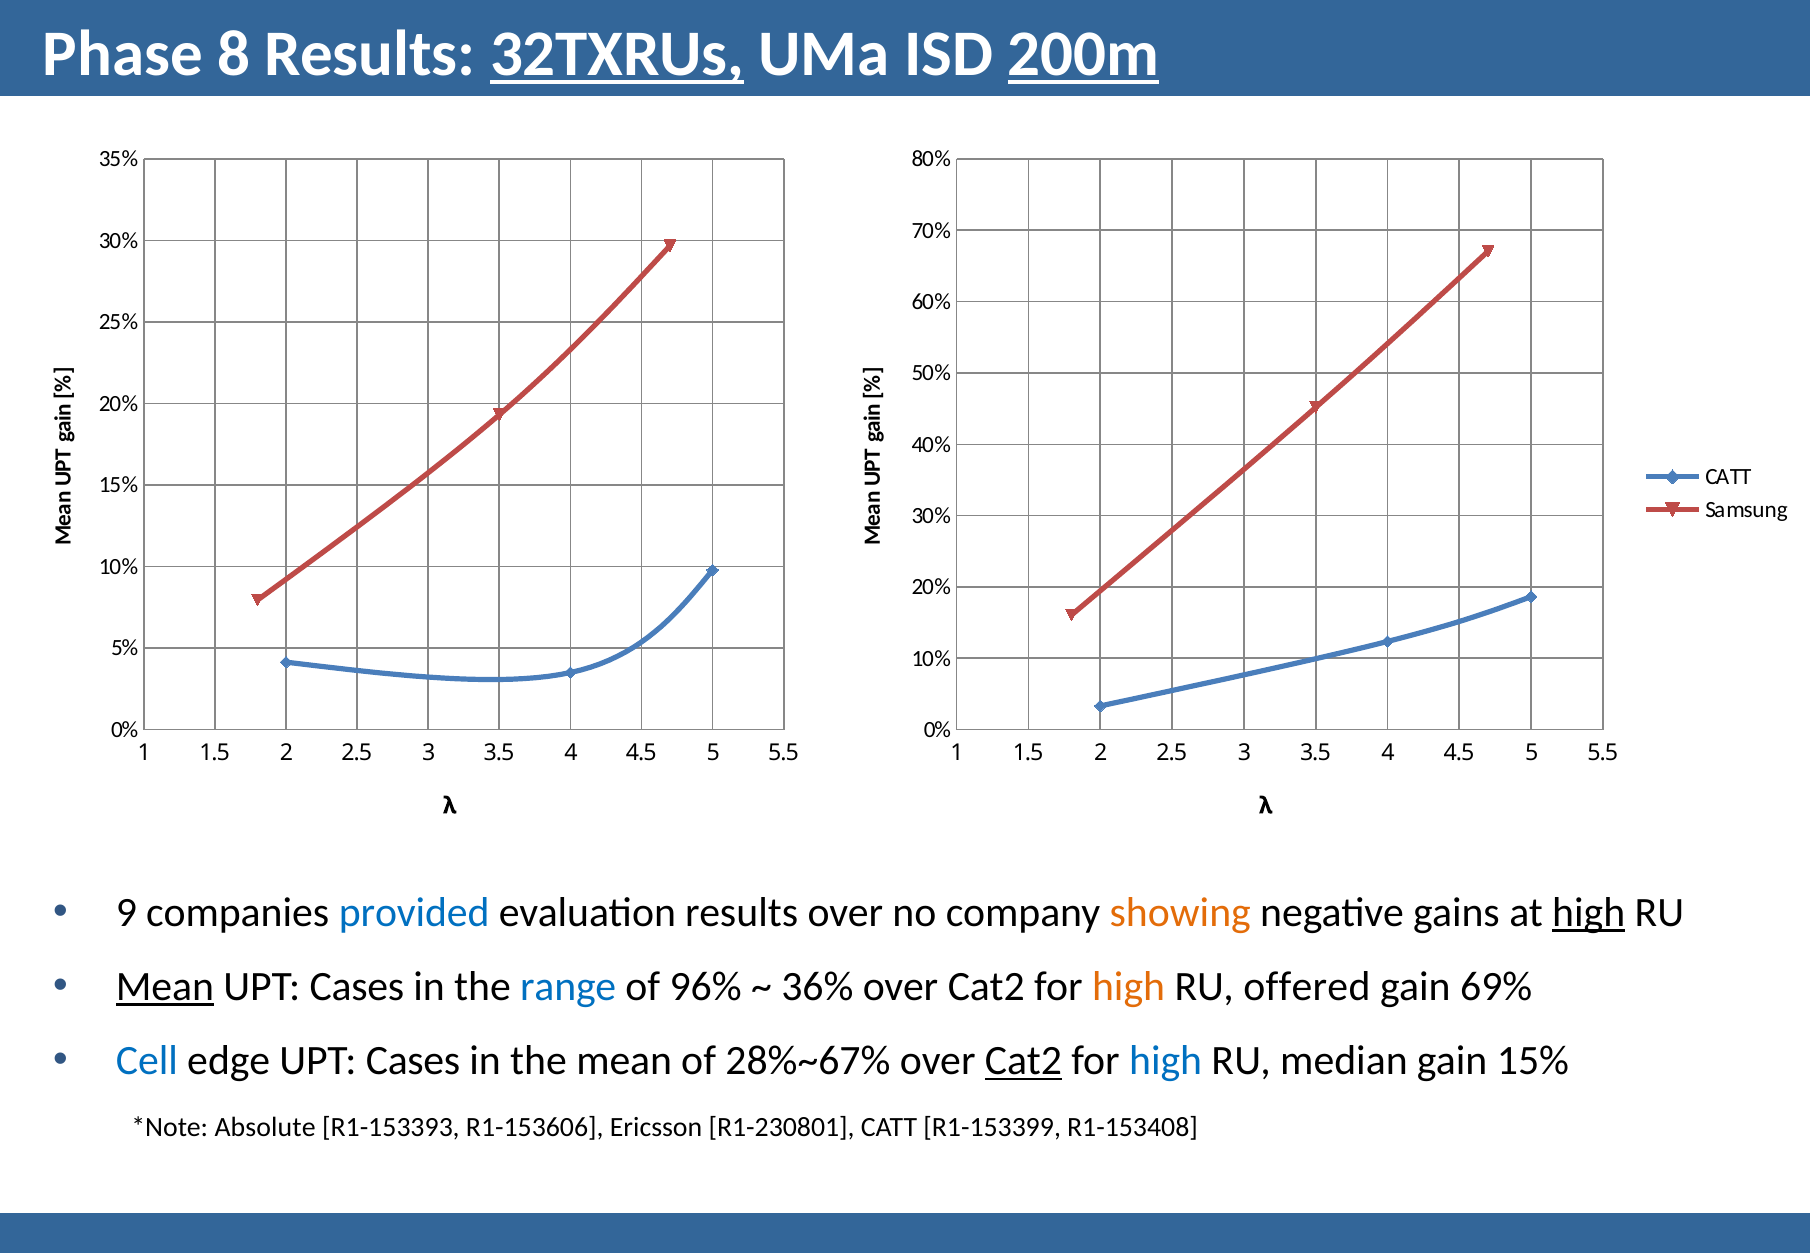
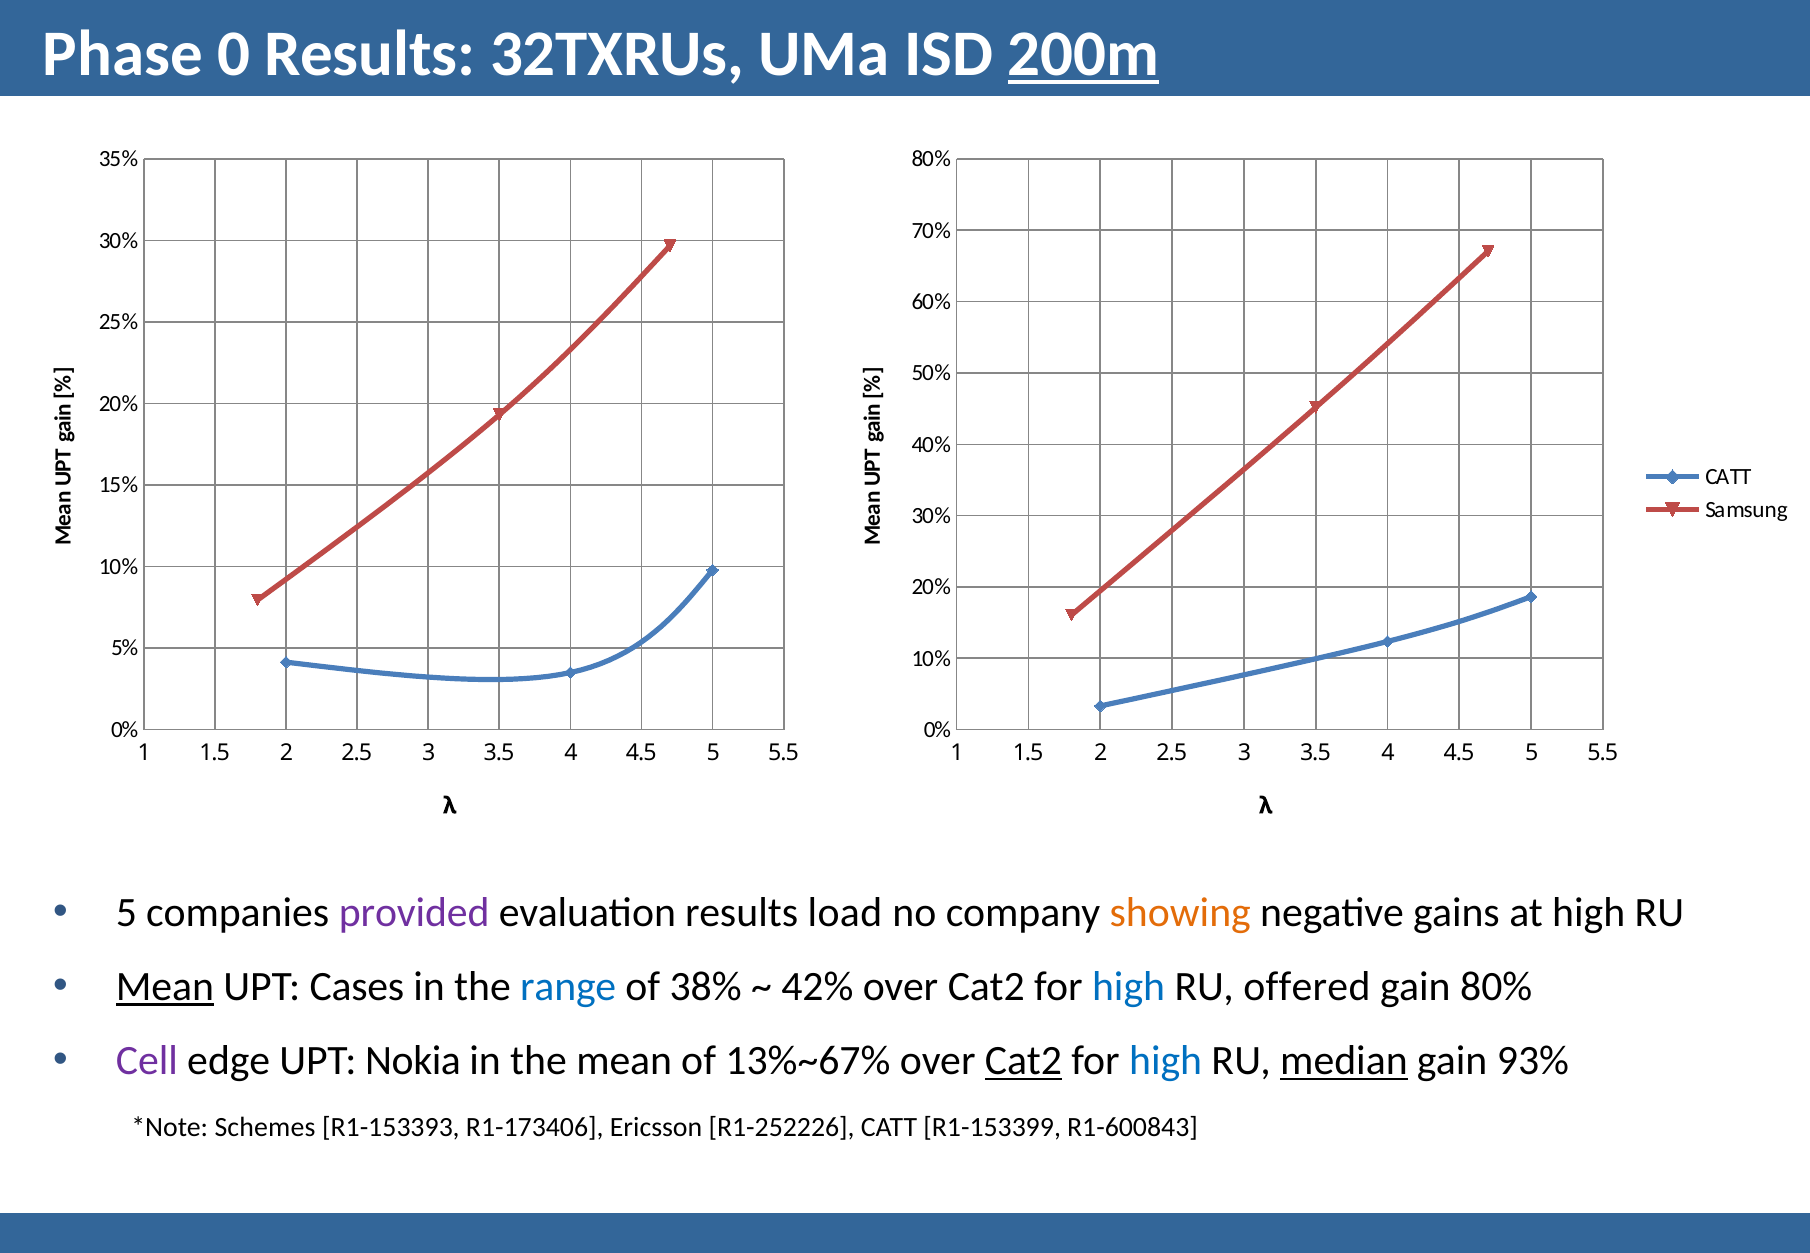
8: 8 -> 0
32TXRUs underline: present -> none
9 at (126, 913): 9 -> 5
provided colour: blue -> purple
results over: over -> load
high at (1589, 913) underline: present -> none
96%: 96% -> 38%
36%: 36% -> 42%
high at (1129, 987) colour: orange -> blue
gain 69%: 69% -> 80%
Cell colour: blue -> purple
edge UPT Cases: Cases -> Nokia
28%~67%: 28%~67% -> 13%~67%
median underline: none -> present
gain 15%: 15% -> 93%
Absolute: Absolute -> Schemes
R1-153606: R1-153606 -> R1-173406
R1-230801: R1-230801 -> R1-252226
R1-153408: R1-153408 -> R1-600843
